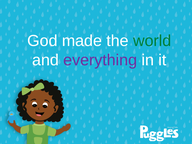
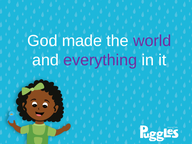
world colour: green -> purple
